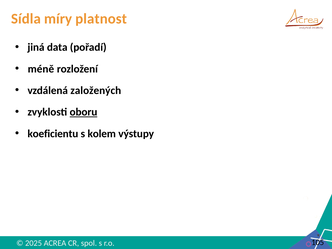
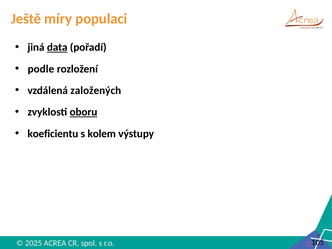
Sídla: Sídla -> Ještě
platnost: platnost -> populaci
data underline: none -> present
méně: méně -> podle
